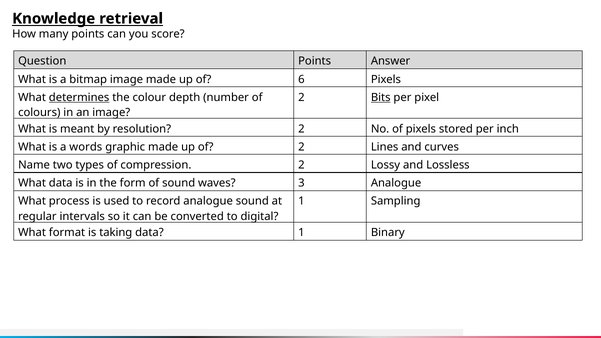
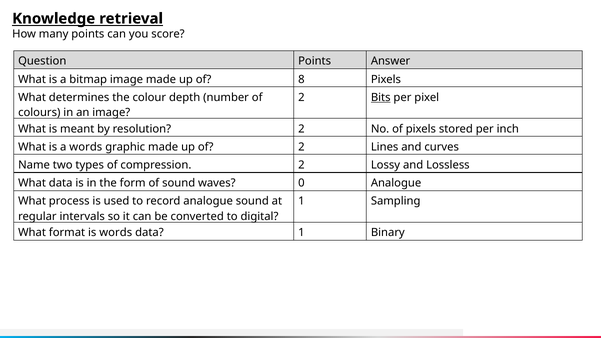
6: 6 -> 8
determines underline: present -> none
3: 3 -> 0
is taking: taking -> words
